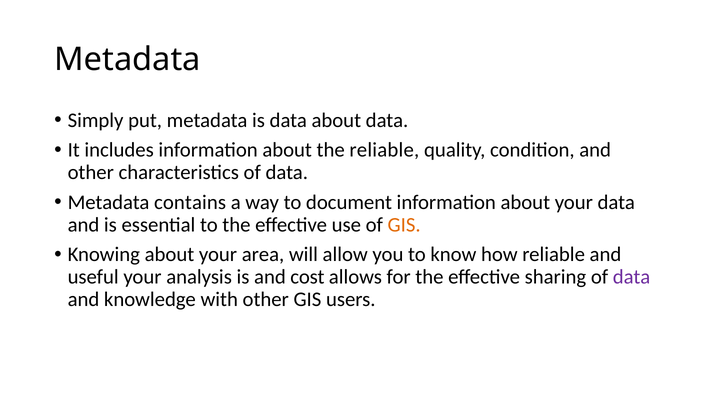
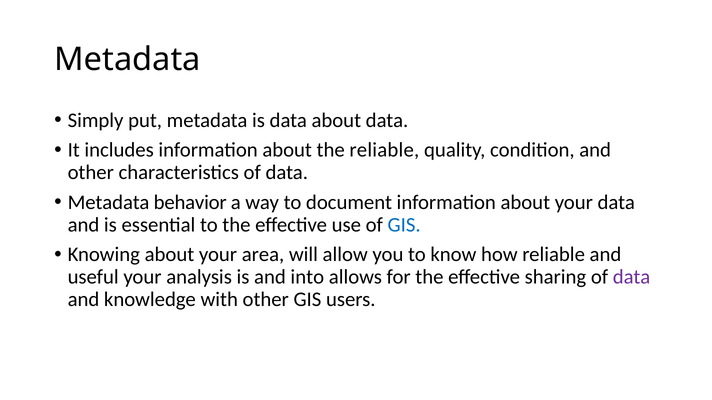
contains: contains -> behavior
GIS at (404, 225) colour: orange -> blue
cost: cost -> into
